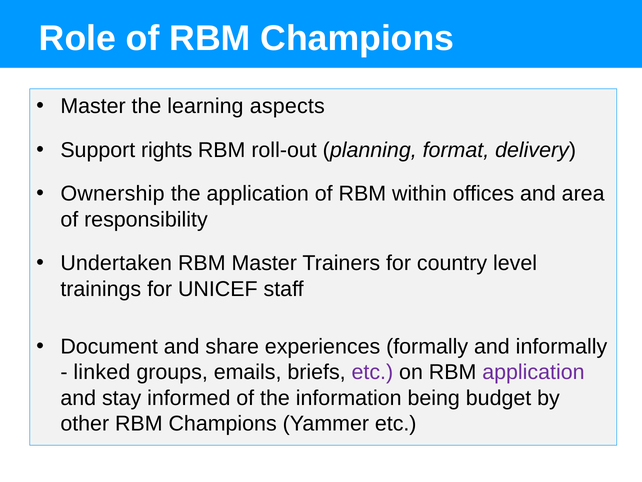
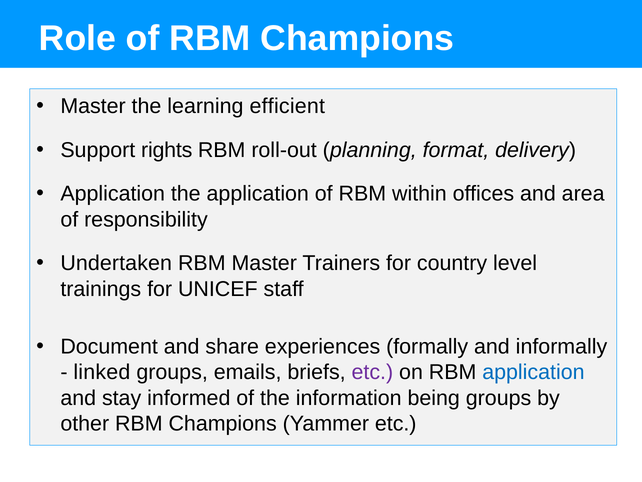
aspects: aspects -> efficient
Ownership at (113, 194): Ownership -> Application
application at (533, 372) colour: purple -> blue
being budget: budget -> groups
